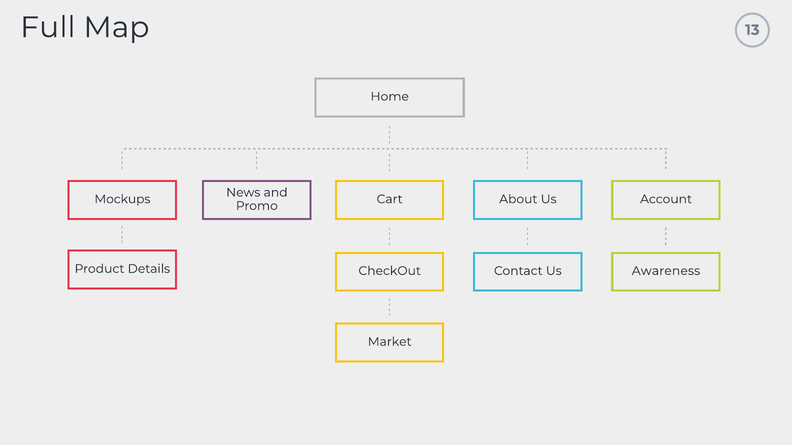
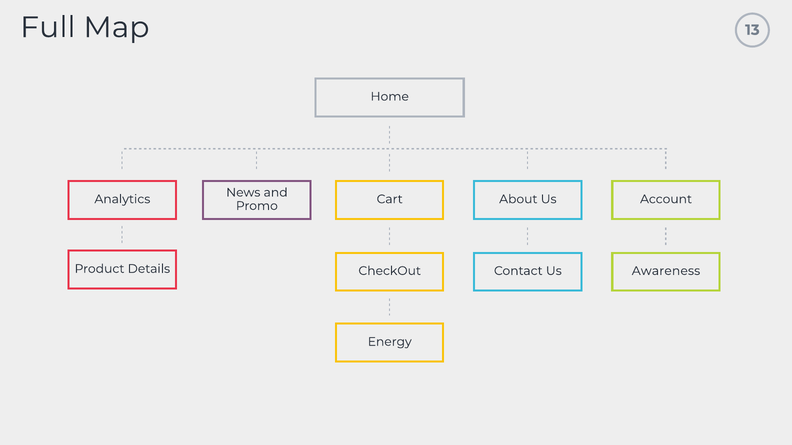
Mockups: Mockups -> Analytics
Market: Market -> Energy
